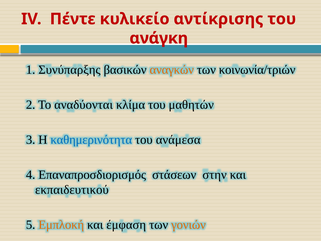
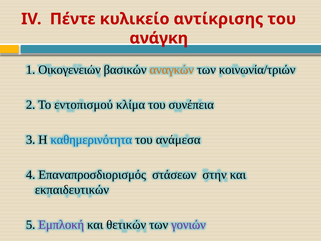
Συνύπαρξης: Συνύπαρξης -> Οικογενειών
αναδύονται: αναδύονται -> εντοπισμού
μαθητών: μαθητών -> συνέπεια
εκπαιδευτικού: εκπαιδευτικού -> εκπαιδευτικών
Εμπλοκή colour: orange -> purple
έμφαση: έμφαση -> θετικών
γονιών colour: orange -> purple
